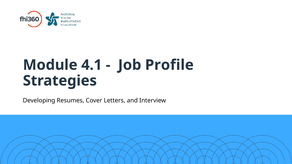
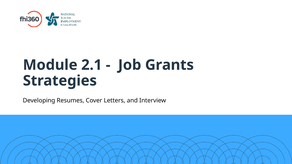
4.1: 4.1 -> 2.1
Profile: Profile -> Grants
